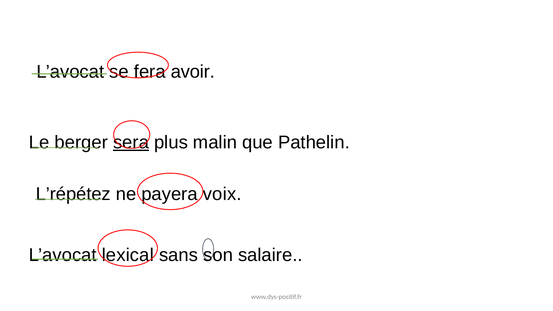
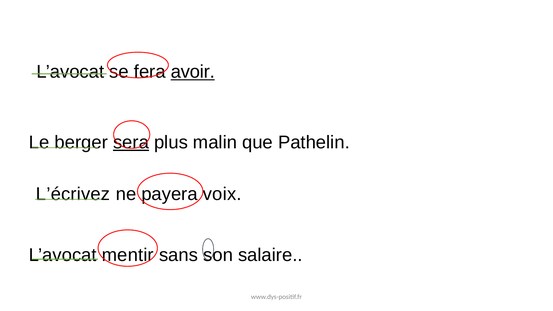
avoir underline: none -> present
L’répétez: L’répétez -> L’écrivez
lexical: lexical -> mentir
